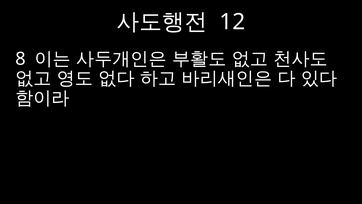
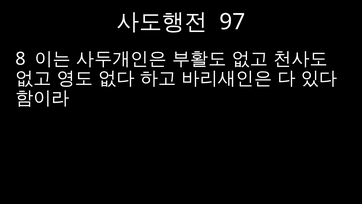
12: 12 -> 97
